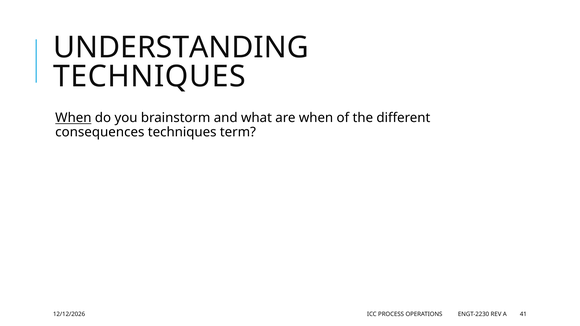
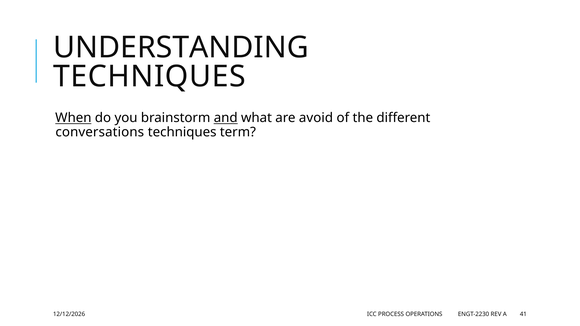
and underline: none -> present
are when: when -> avoid
consequences: consequences -> conversations
